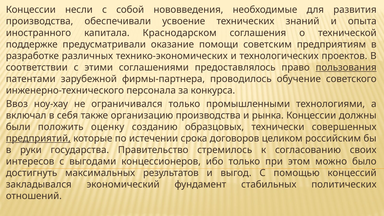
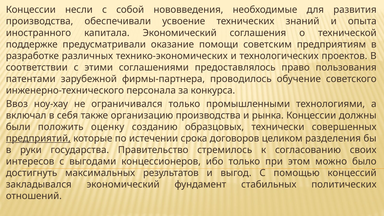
капитала Краснодарском: Краснодарском -> Экономический
пользования underline: present -> none
российским: российским -> разделения
